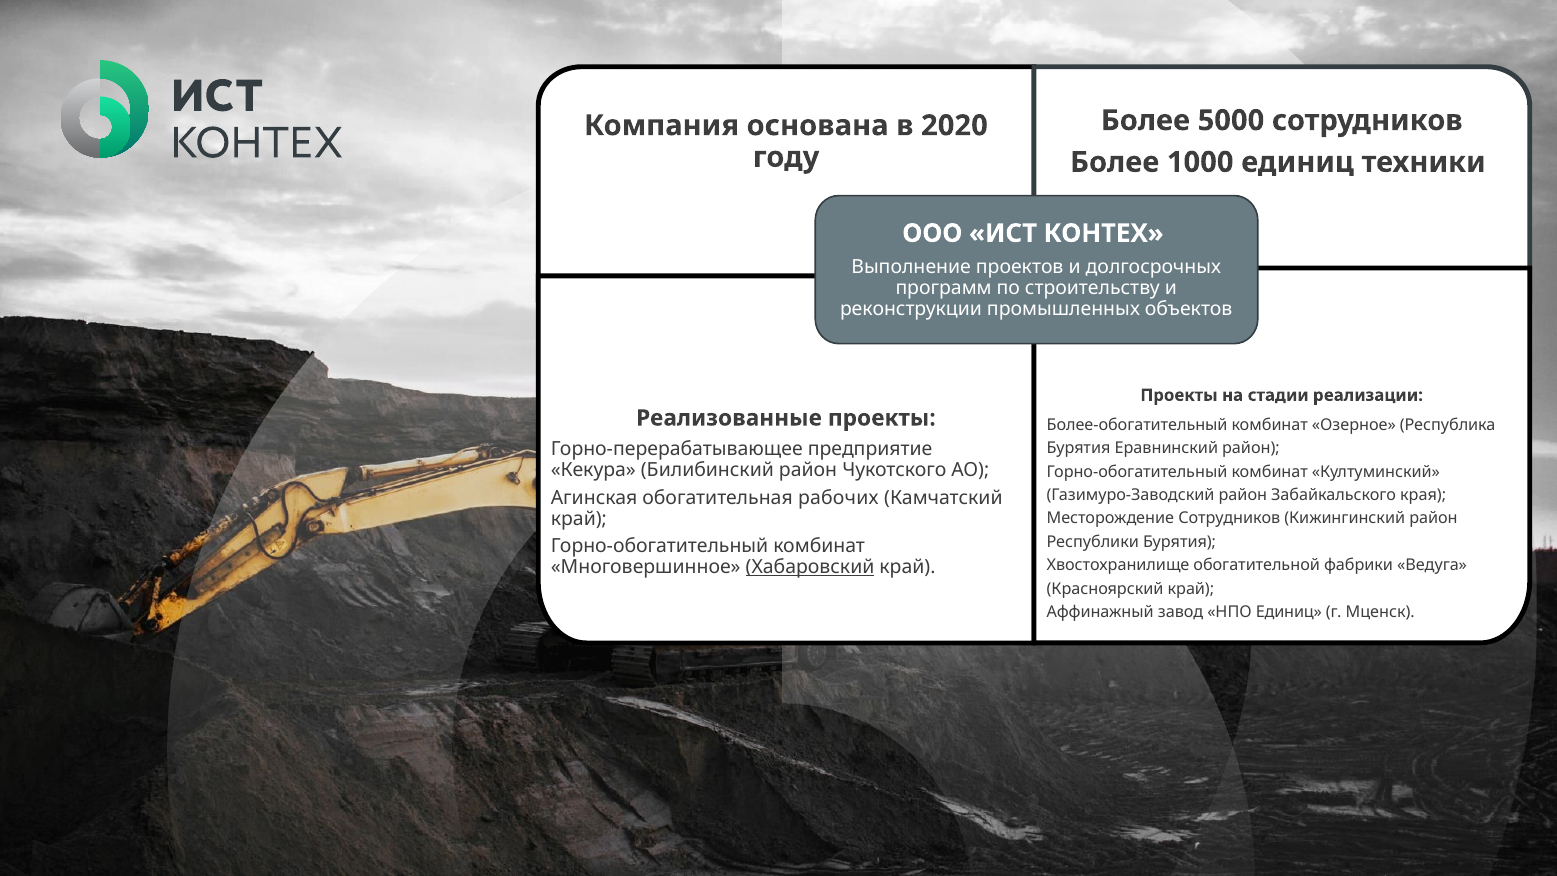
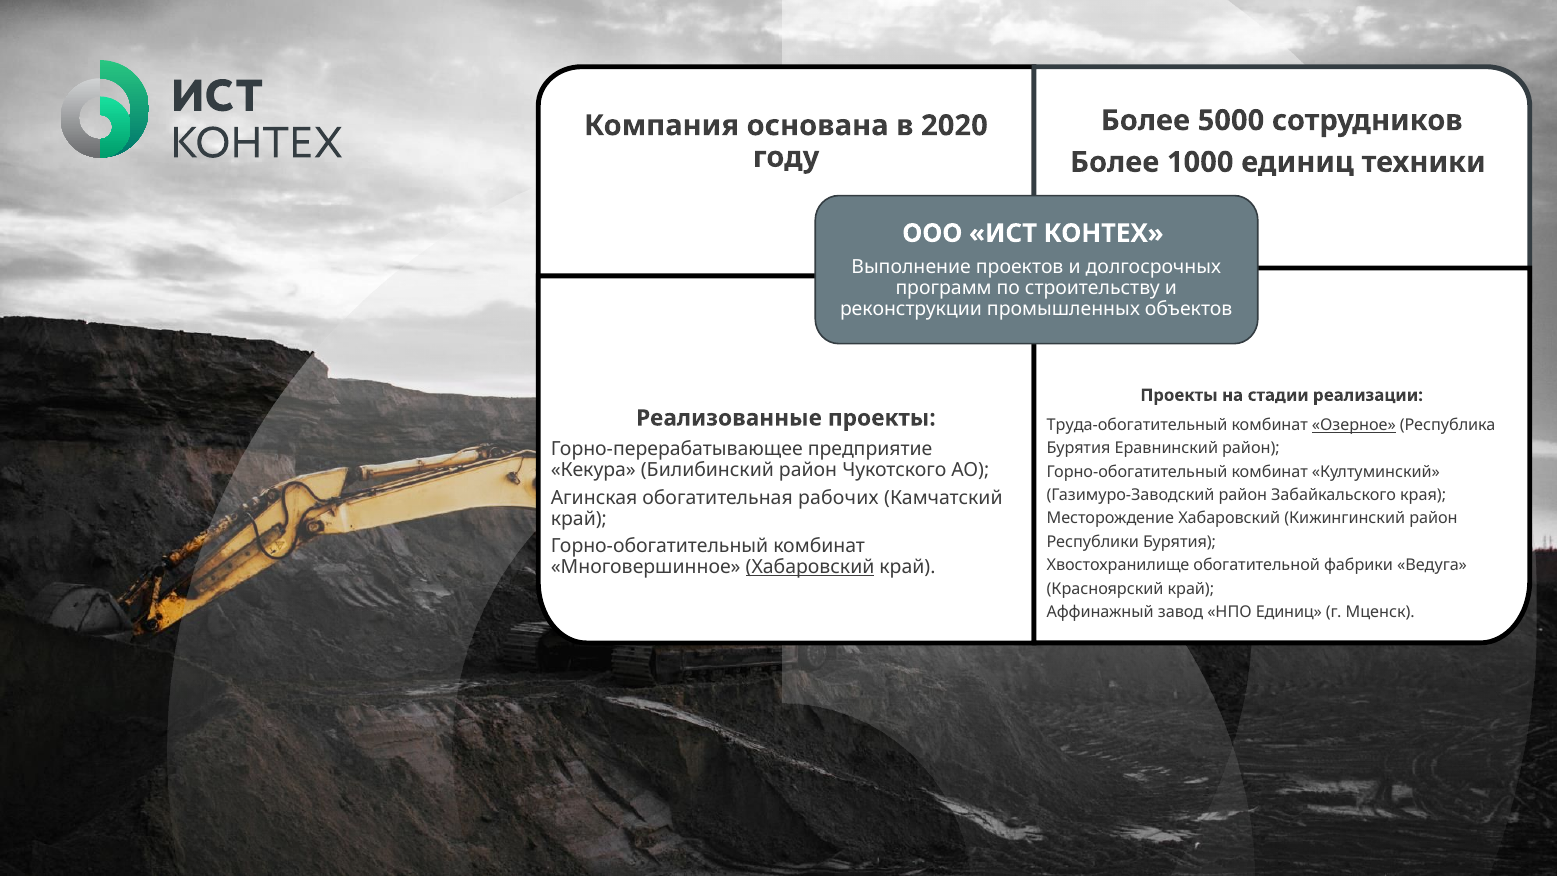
Более-обогатительный: Более-обогатительный -> Труда-обогатительный
Озерное underline: none -> present
Месторождение Сотрудников: Сотрудников -> Хабаровский
